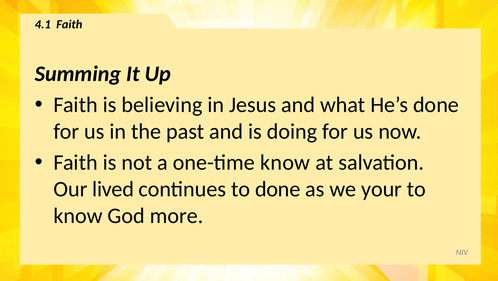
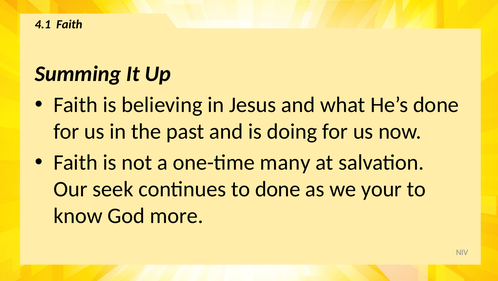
one-time know: know -> many
lived: lived -> seek
